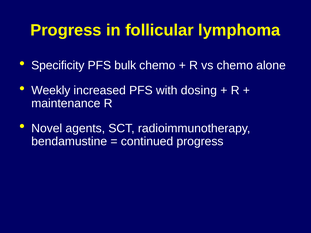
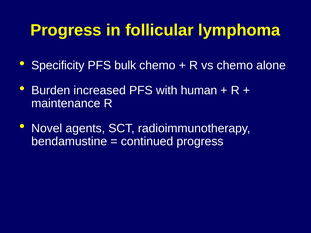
Weekly: Weekly -> Burden
dosing: dosing -> human
